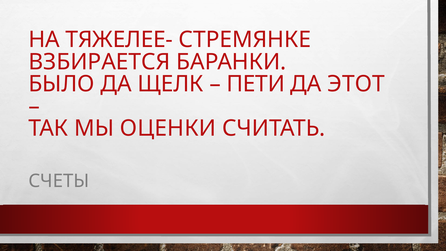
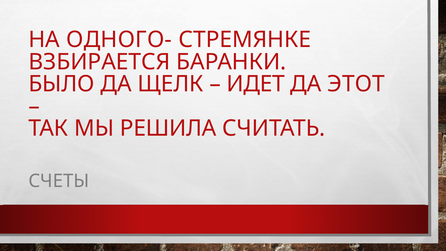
ТЯЖЕЛЕЕ-: ТЯЖЕЛЕЕ- -> ОДНОГО-
ПЕТИ: ПЕТИ -> ИДЕТ
ОЦЕНКИ: ОЦЕНКИ -> РЕШИЛА
